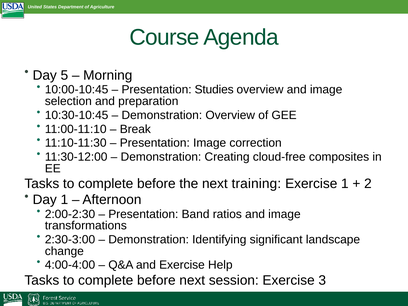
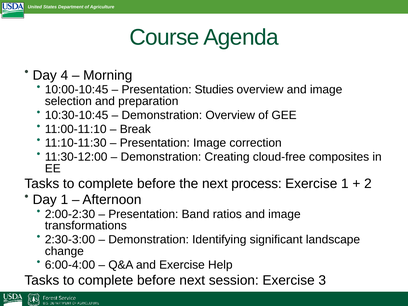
5: 5 -> 4
training: training -> process
4:00-4:00: 4:00-4:00 -> 6:00-4:00
